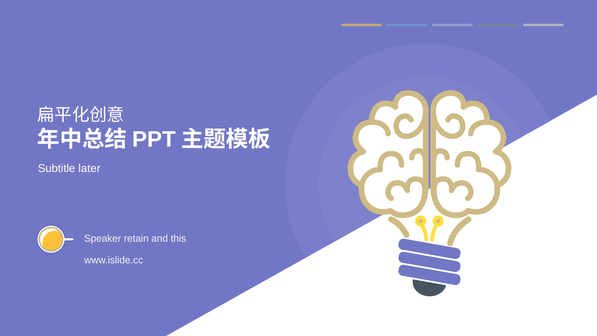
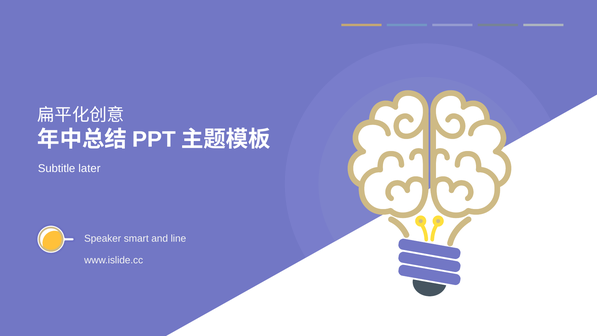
retain: retain -> smart
this: this -> line
